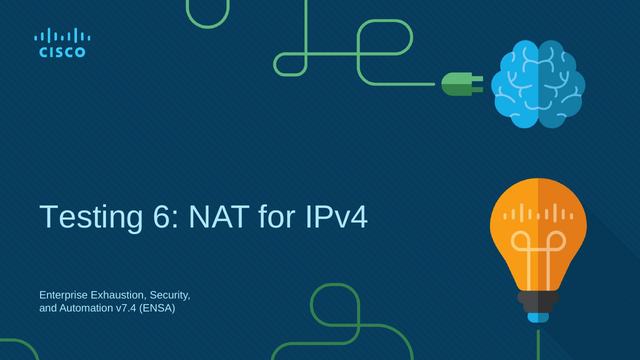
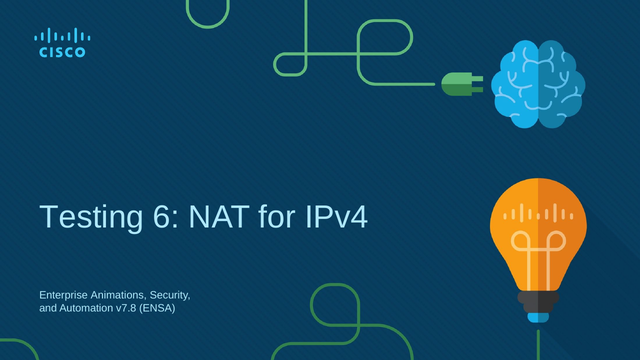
Exhaustion: Exhaustion -> Animations
v7.4: v7.4 -> v7.8
